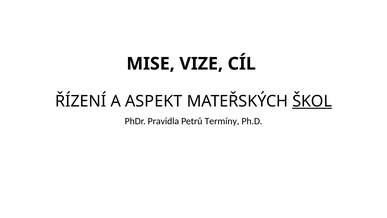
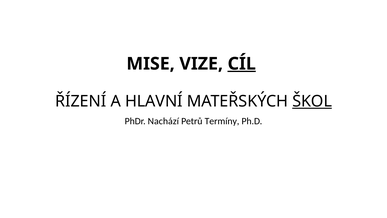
CÍL underline: none -> present
ASPEKT: ASPEKT -> HLAVNÍ
Pravidla: Pravidla -> Nachází
